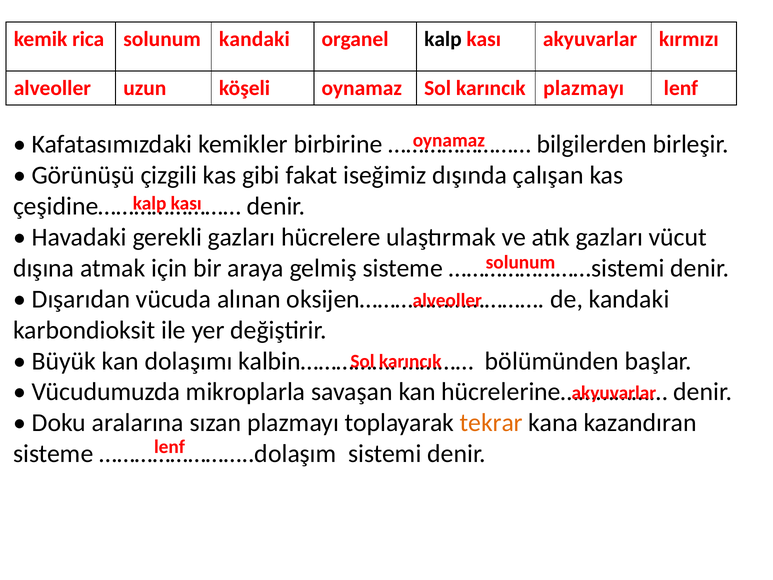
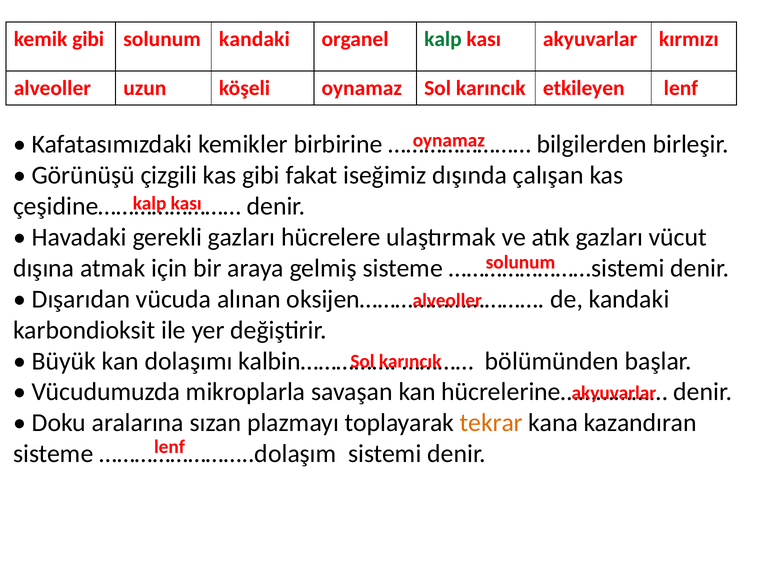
kemik rica: rica -> gibi
kalp at (443, 39) colour: black -> green
karıncık plazmayı: plazmayı -> etkileyen
